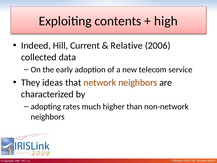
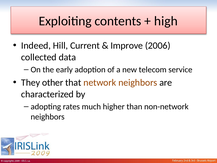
Relative: Relative -> Improve
ideas: ideas -> other
